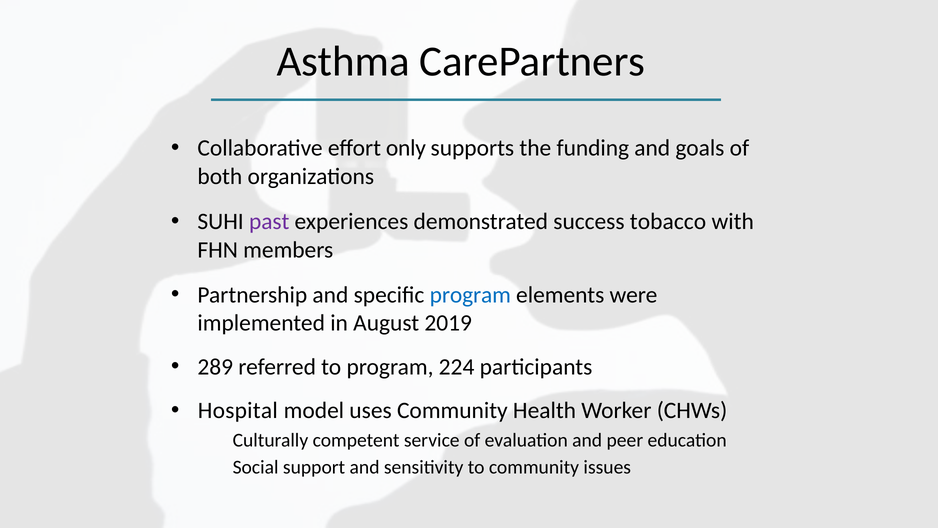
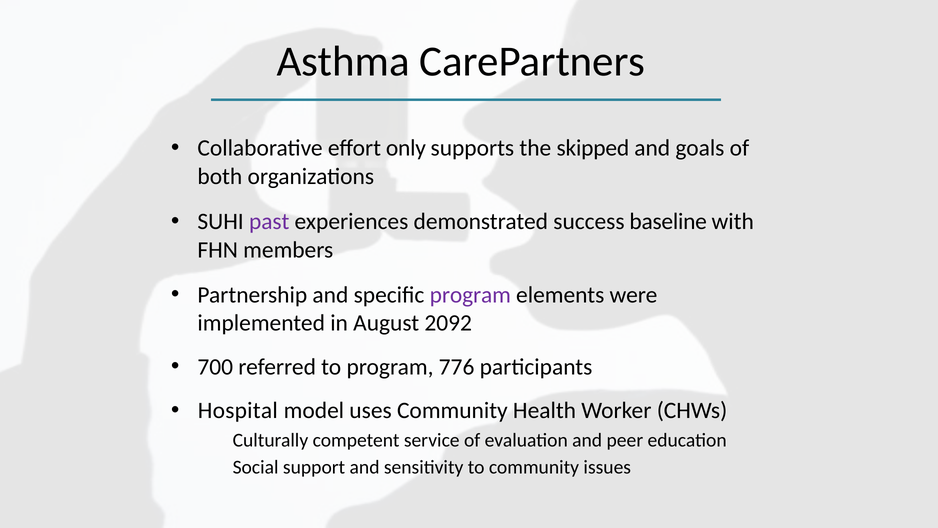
funding: funding -> skipped
tobacco: tobacco -> baseline
program at (470, 295) colour: blue -> purple
2019: 2019 -> 2092
289: 289 -> 700
224: 224 -> 776
